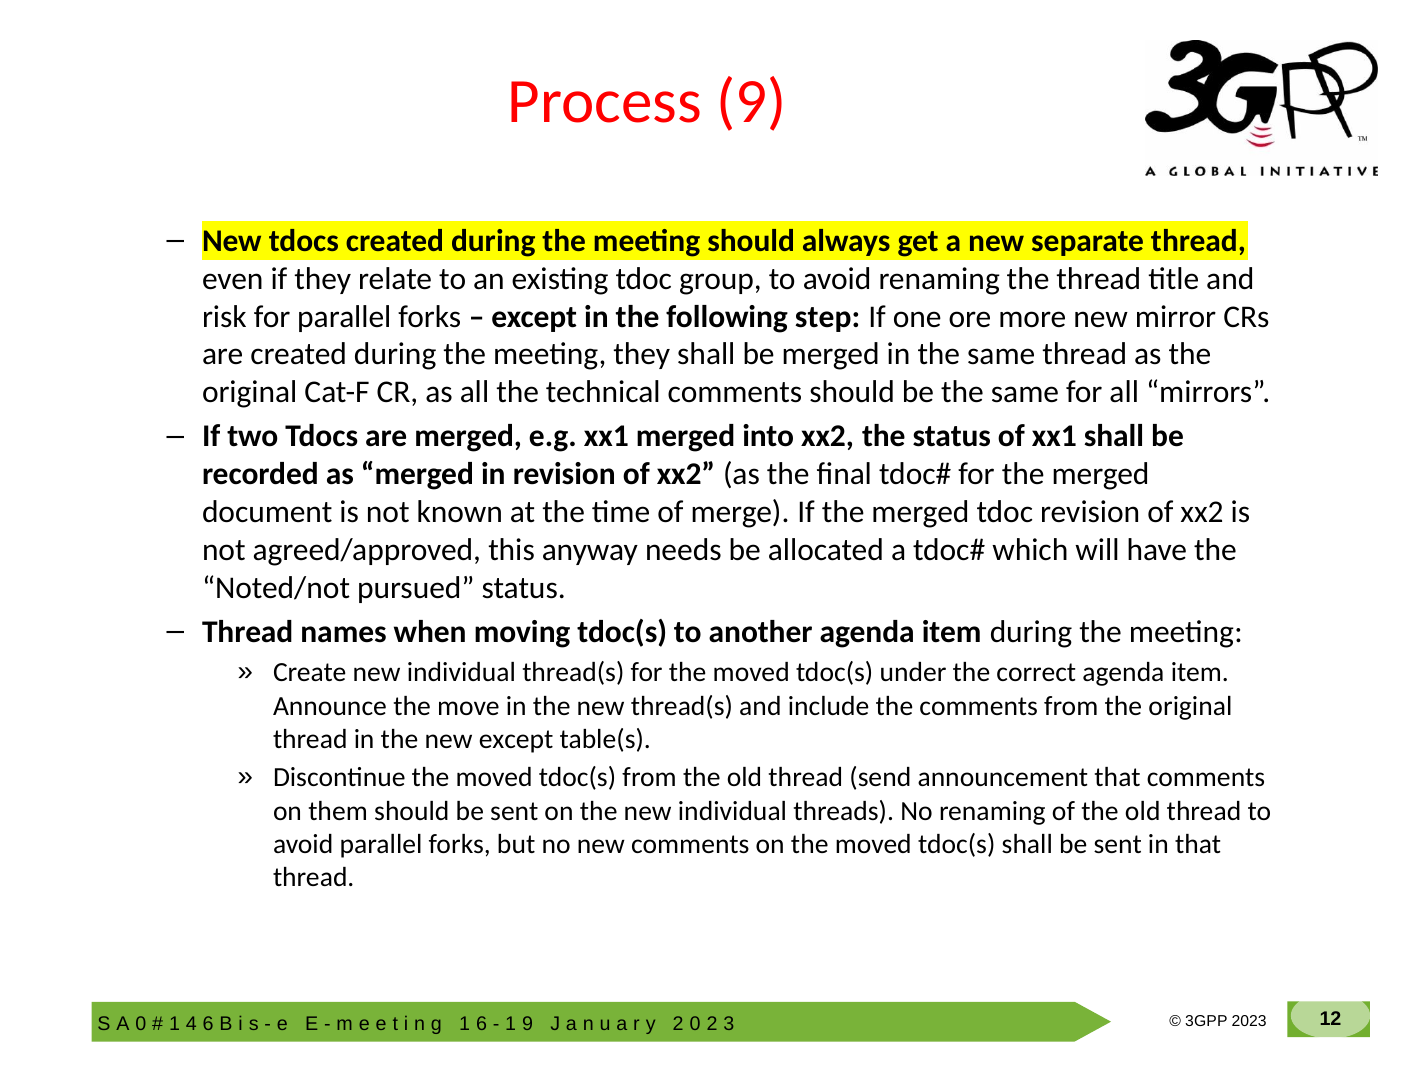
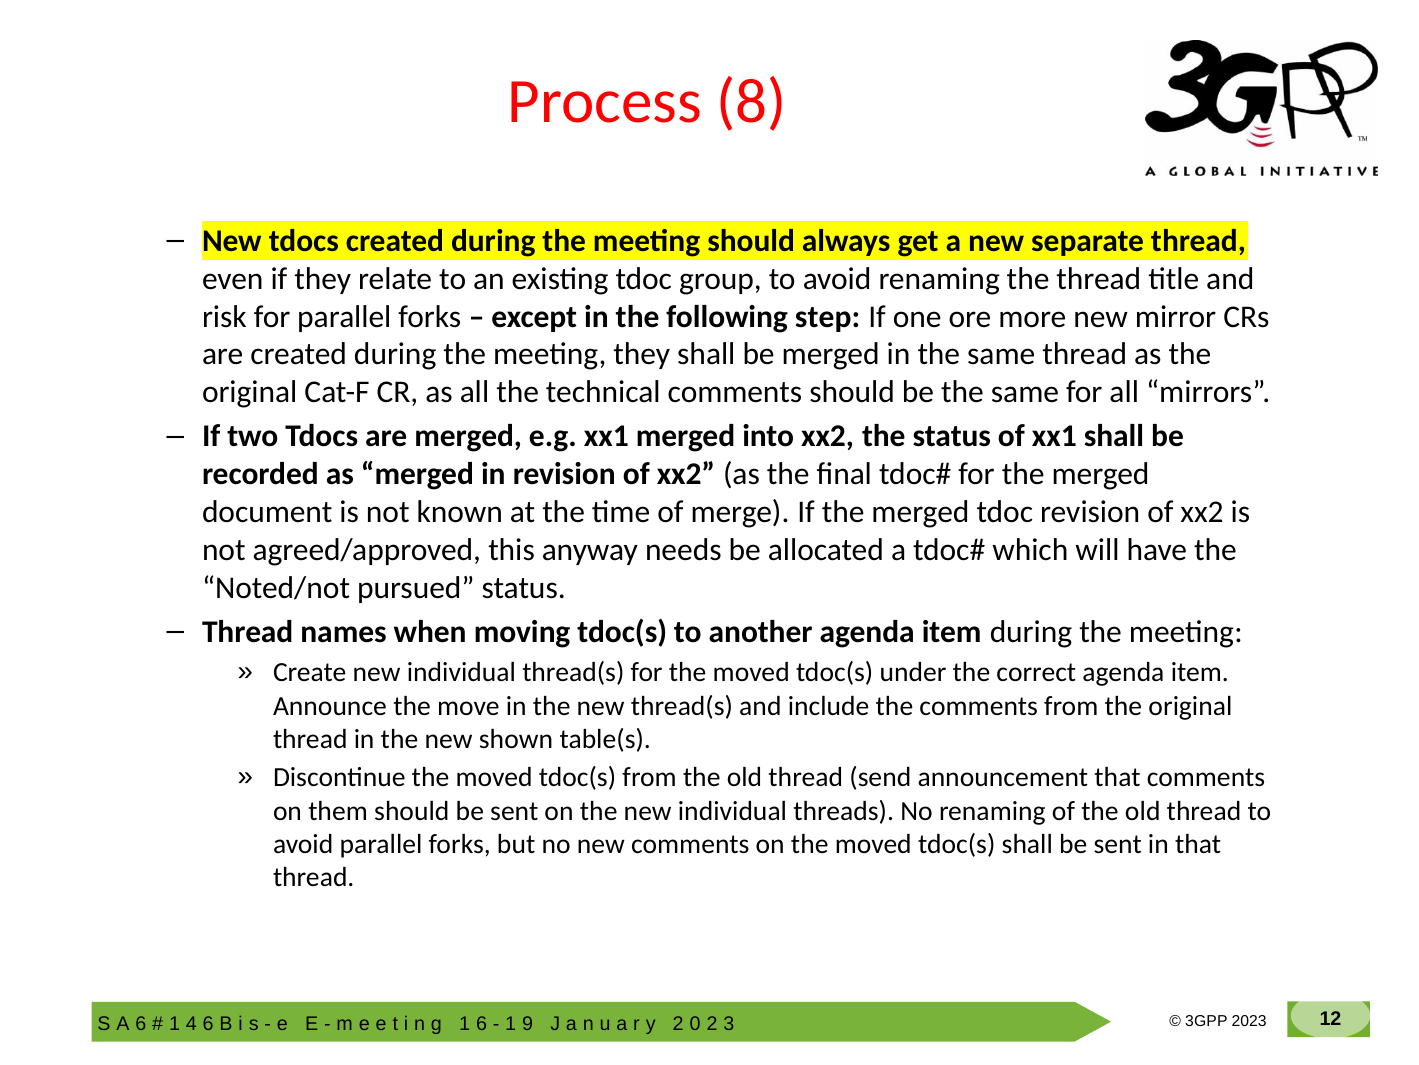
Process 9: 9 -> 8
new except: except -> shown
A 0: 0 -> 6
